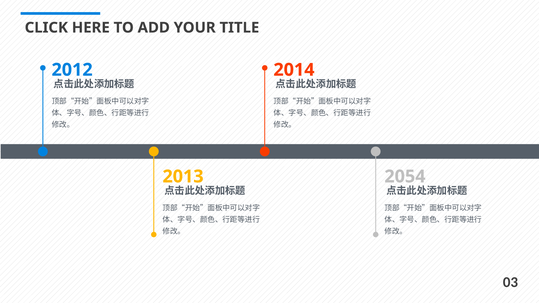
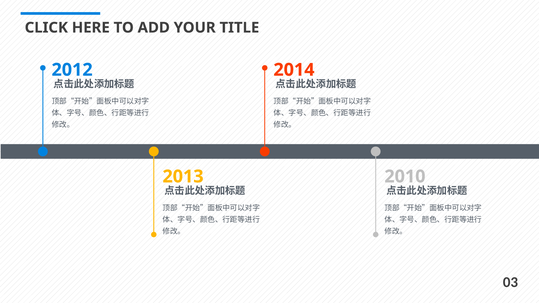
2054: 2054 -> 2010
